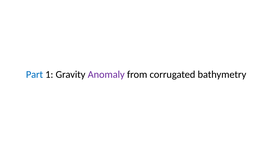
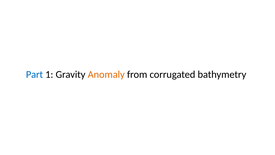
Anomaly colour: purple -> orange
